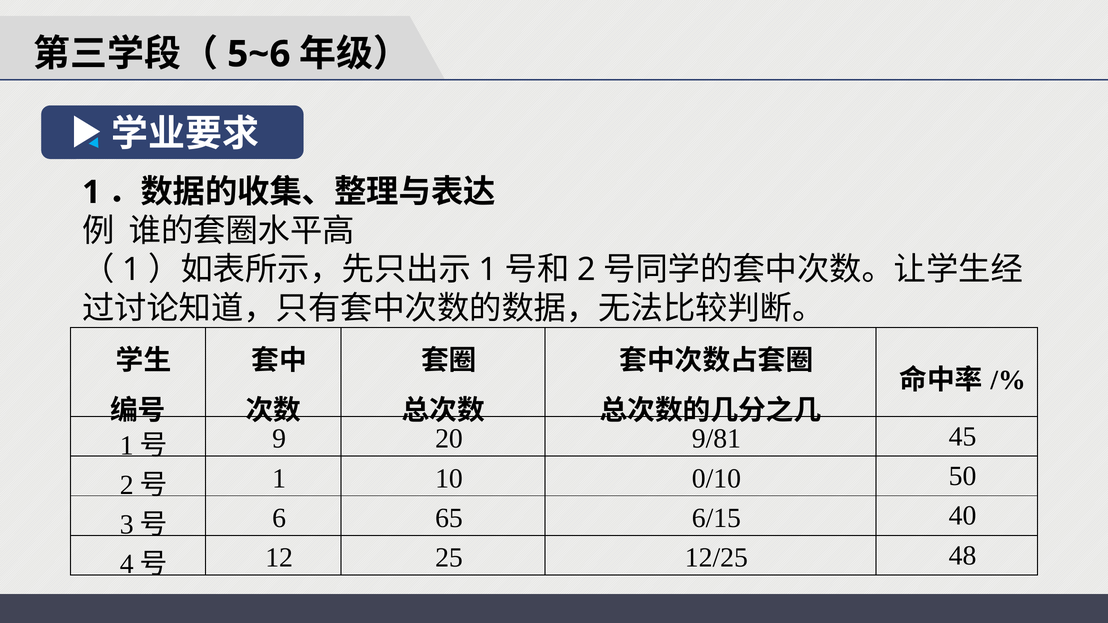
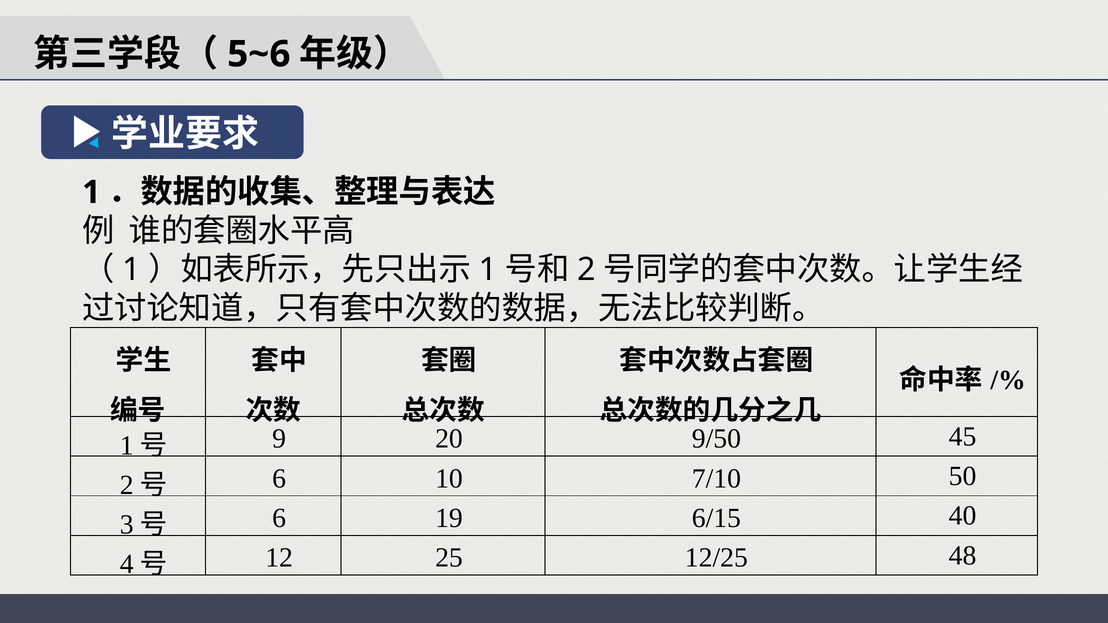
9/81: 9/81 -> 9/50
1 at (279, 479): 1 -> 6
0/10: 0/10 -> 7/10
65: 65 -> 19
